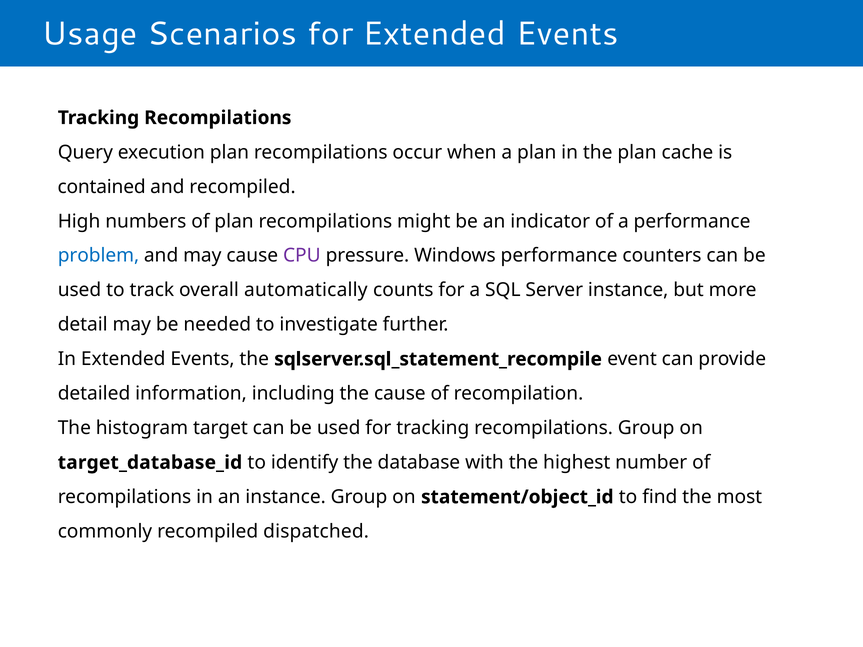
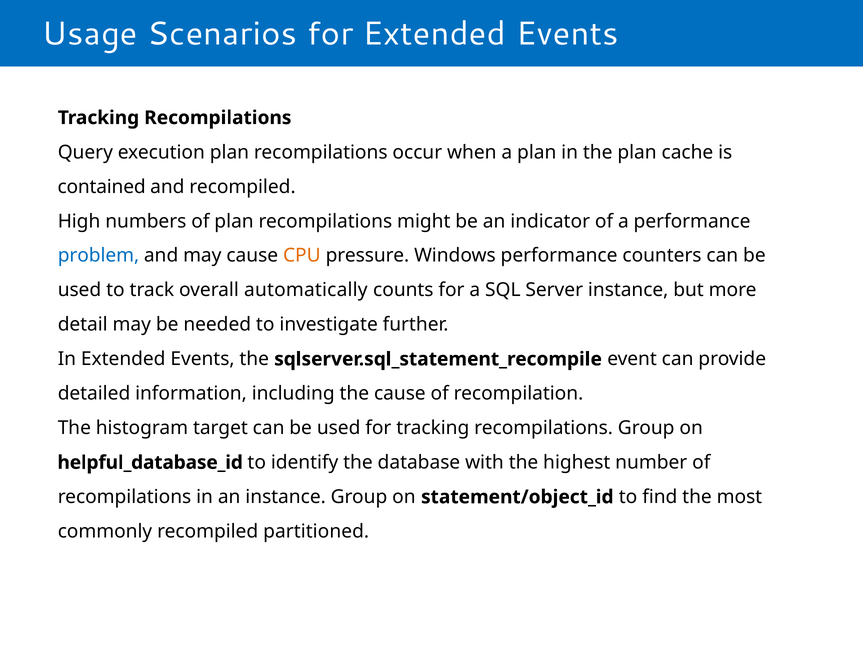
CPU colour: purple -> orange
target_database_id: target_database_id -> helpful_database_id
dispatched: dispatched -> partitioned
